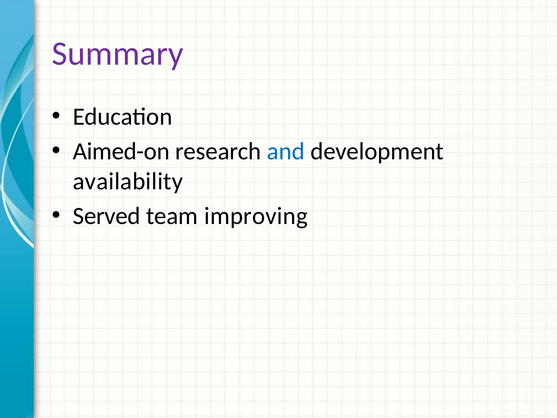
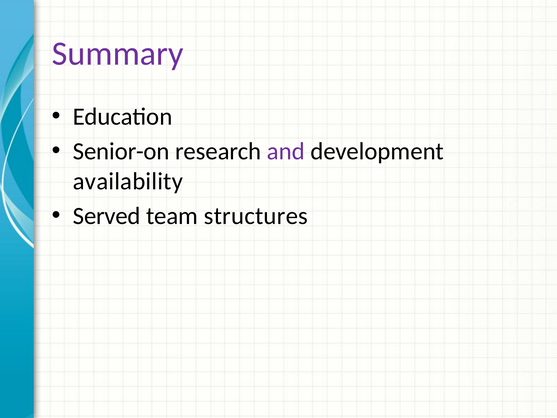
Aimed-on: Aimed-on -> Senior-on
and colour: blue -> purple
improving: improving -> structures
